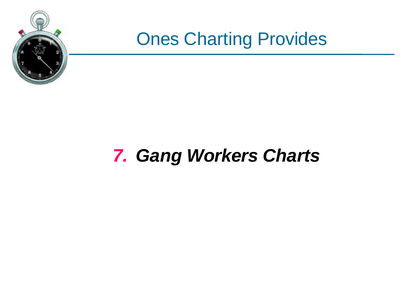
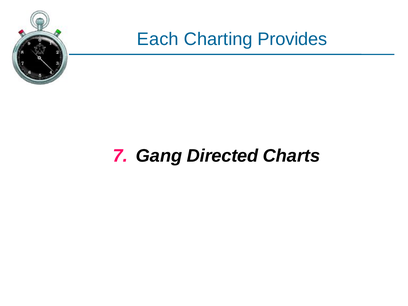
Ones: Ones -> Each
Workers: Workers -> Directed
